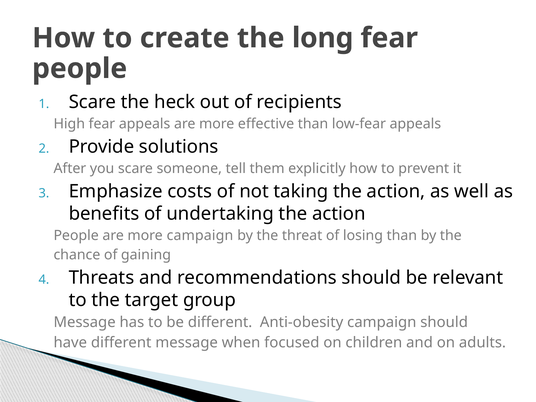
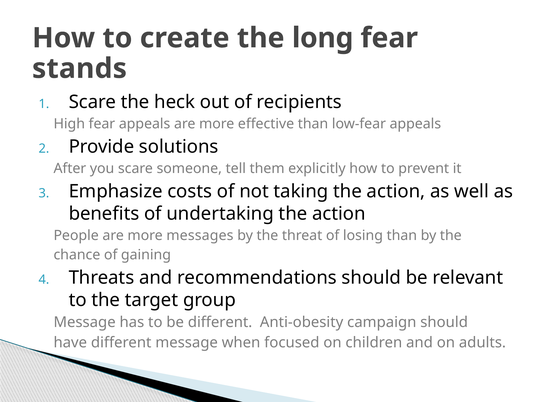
people at (80, 69): people -> stands
more campaign: campaign -> messages
